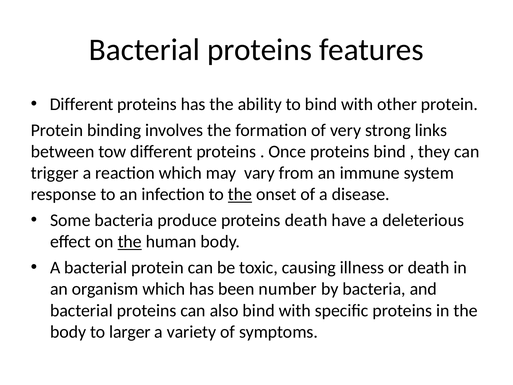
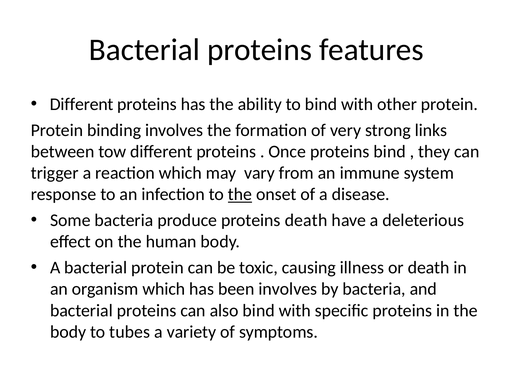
the at (130, 242) underline: present -> none
been number: number -> involves
larger: larger -> tubes
